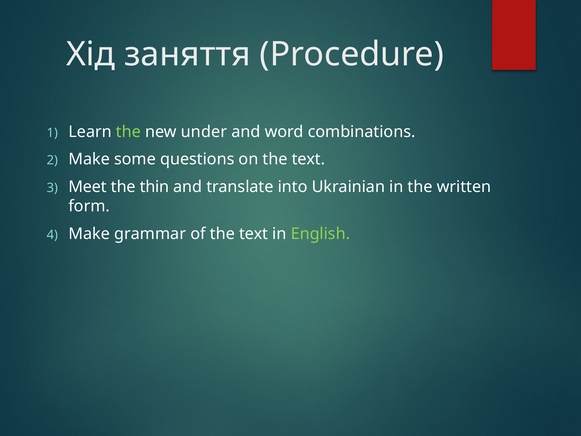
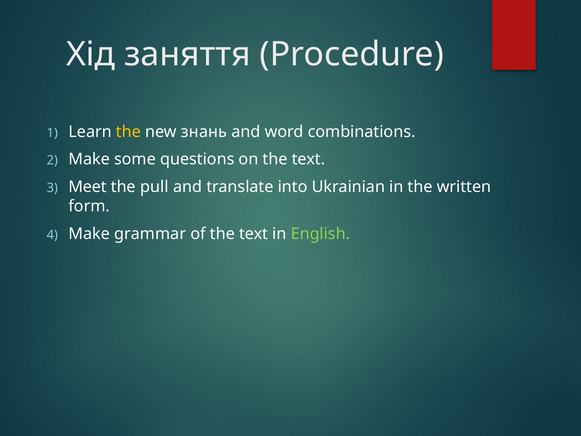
the at (128, 132) colour: light green -> yellow
under: under -> знань
thin: thin -> pull
